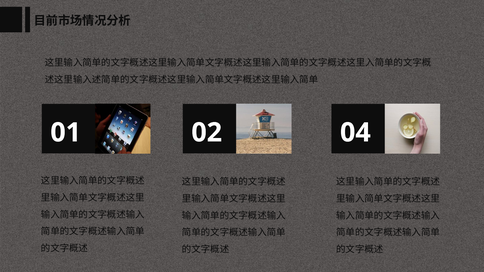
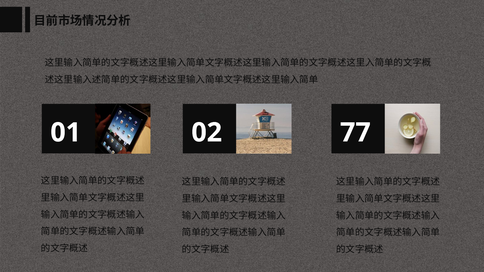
04: 04 -> 77
